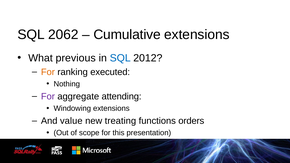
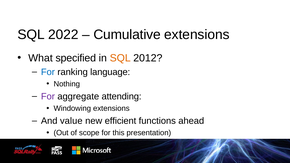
2062: 2062 -> 2022
previous: previous -> specified
SQL at (120, 58) colour: blue -> orange
For at (48, 72) colour: orange -> blue
executed: executed -> language
treating: treating -> efficient
orders: orders -> ahead
